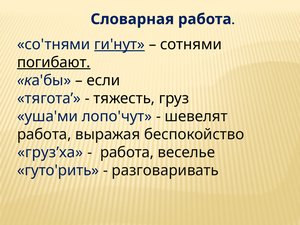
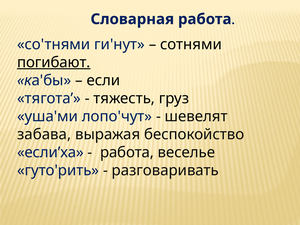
ги'нут underline: present -> none
работа at (44, 134): работа -> забава
груз’ха: груз’ха -> если’ха
